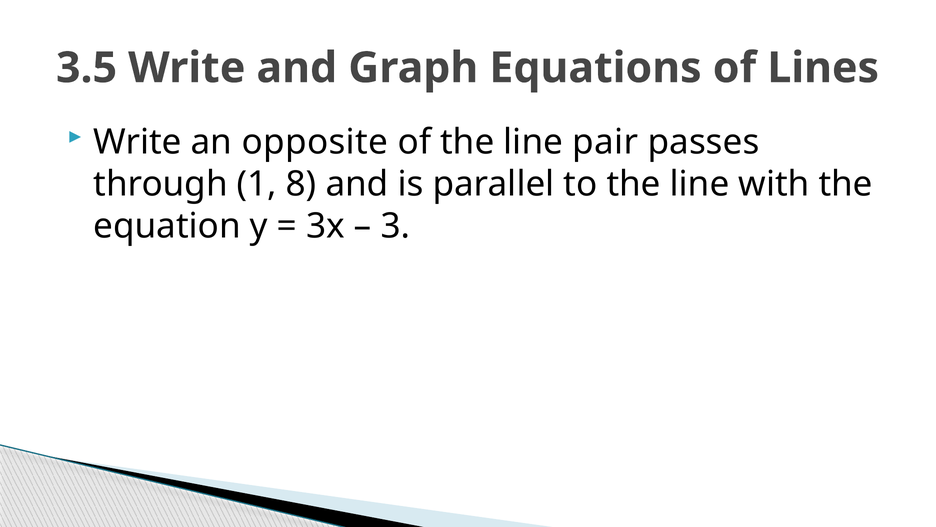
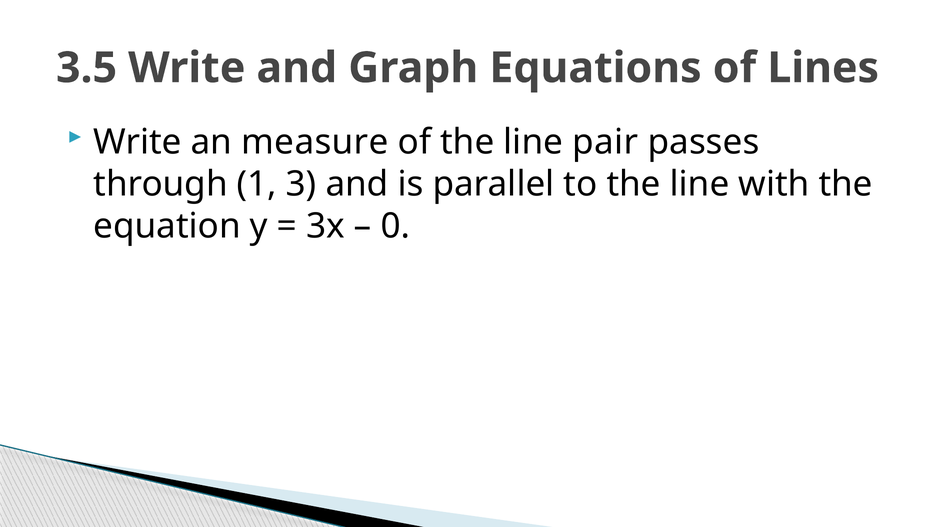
opposite: opposite -> measure
8: 8 -> 3
3: 3 -> 0
